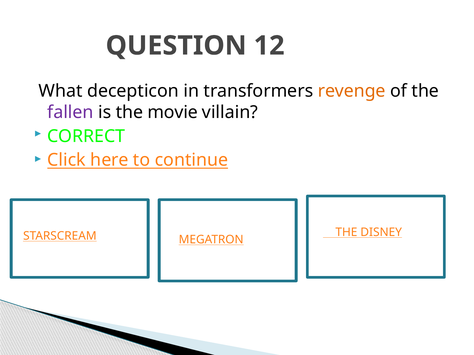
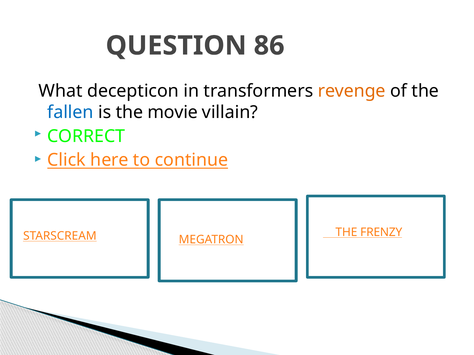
12: 12 -> 86
fallen colour: purple -> blue
DISNEY: DISNEY -> FRENZY
